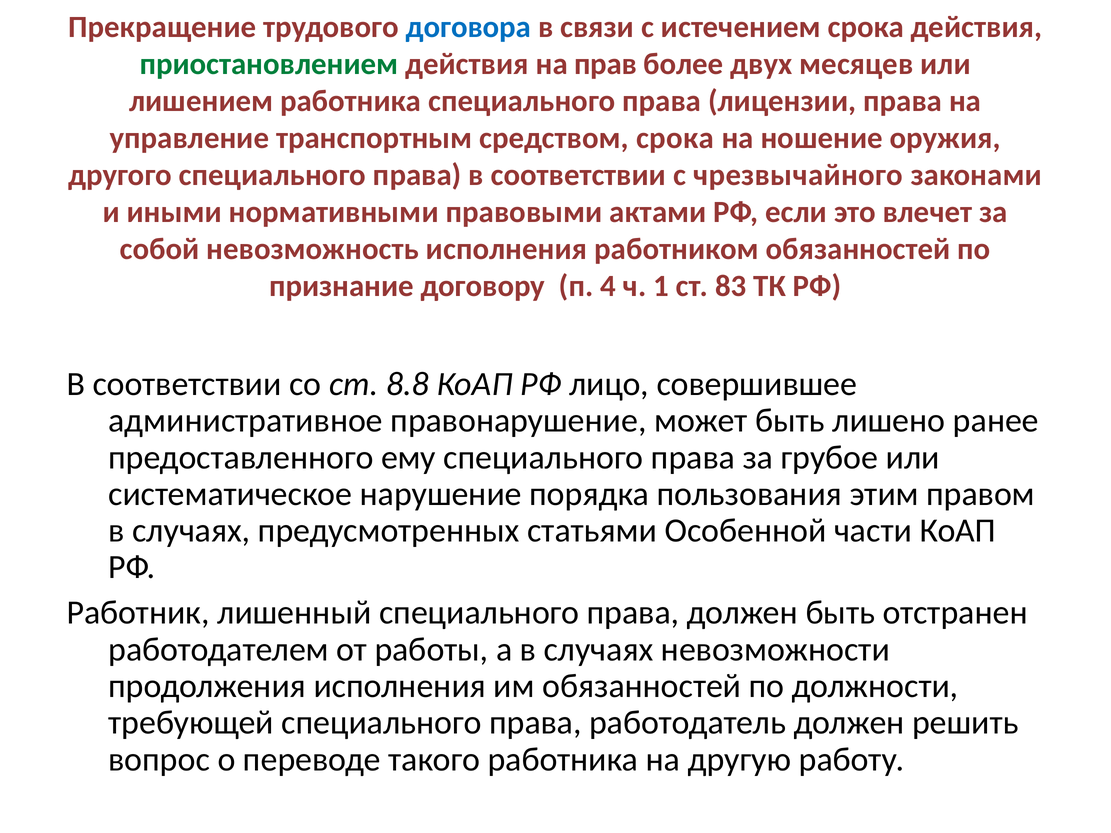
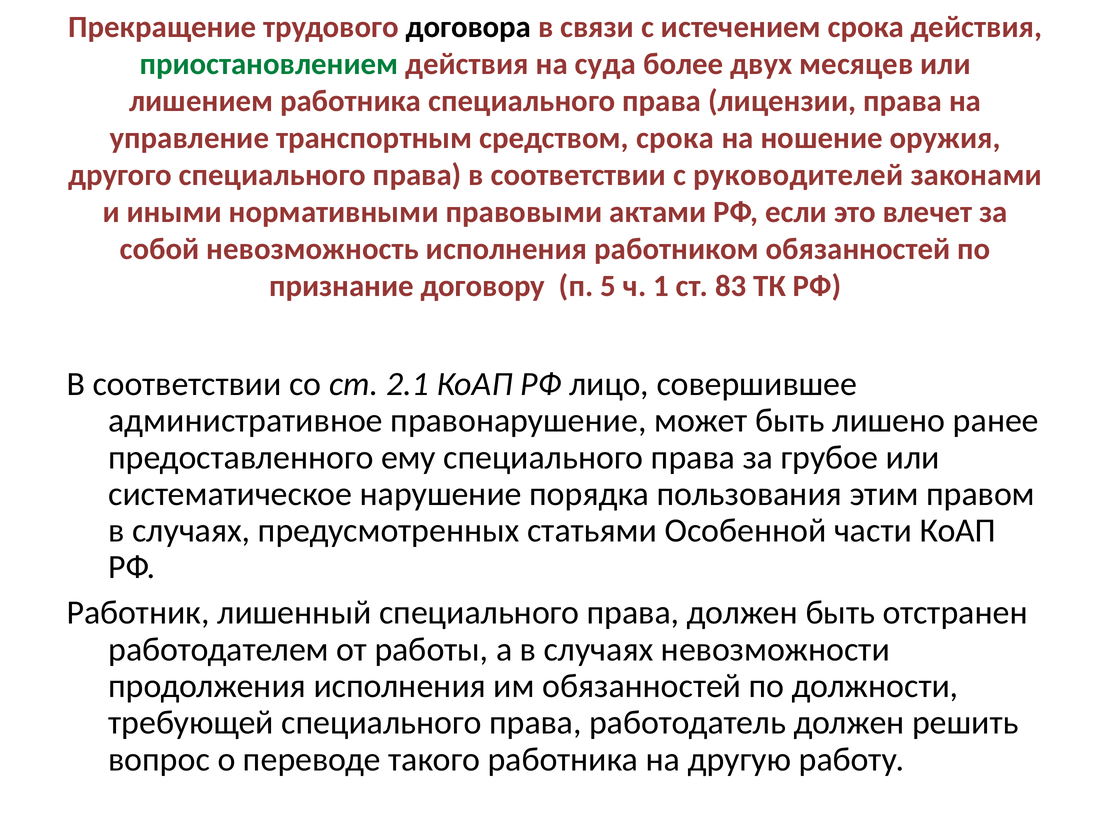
договора colour: blue -> black
прав: прав -> суда
чрезвычайного: чрезвычайного -> руководителей
4: 4 -> 5
8.8: 8.8 -> 2.1
